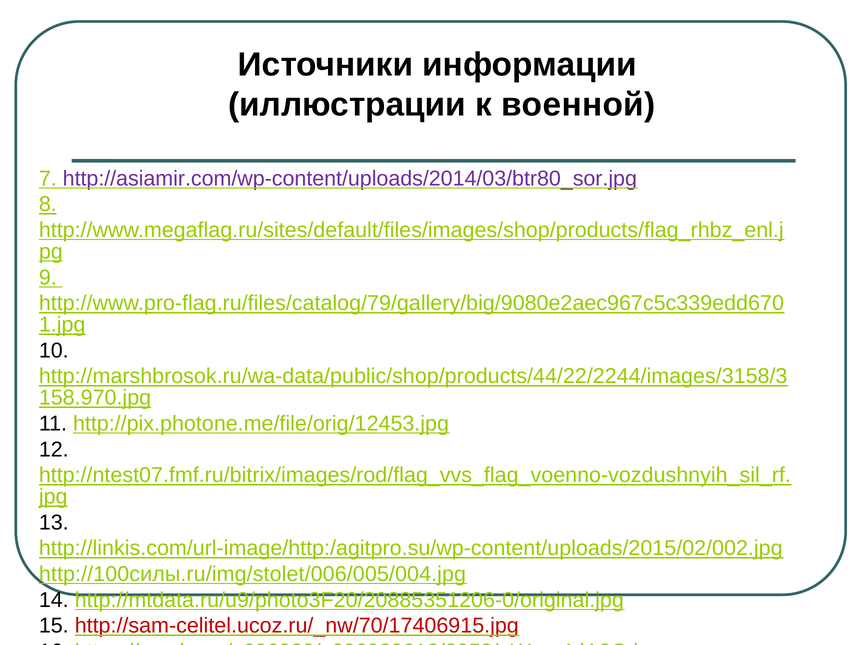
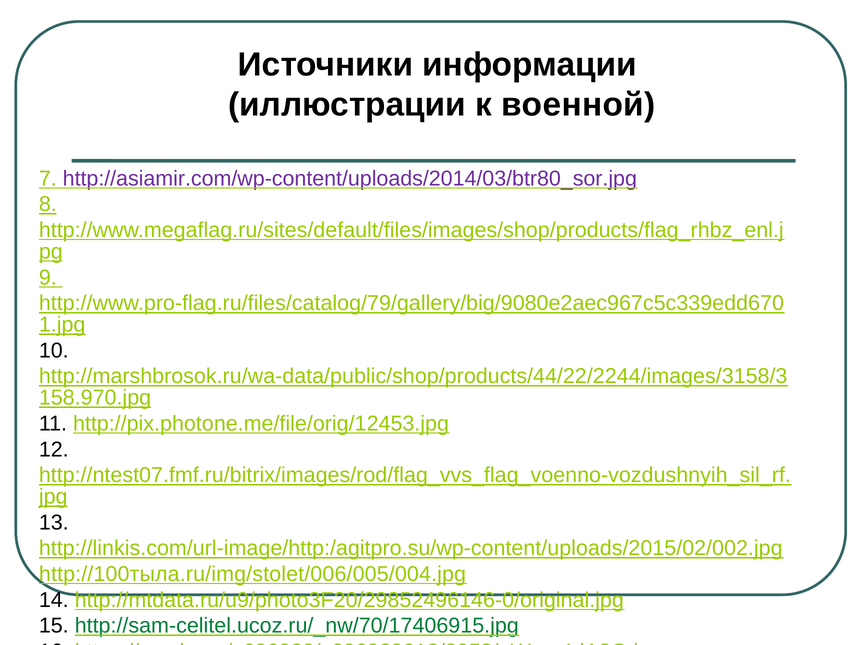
http://100силы.ru/img/stolet/006/005/004.jpg: http://100силы.ru/img/stolet/006/005/004.jpg -> http://100тыла.ru/img/stolet/006/005/004.jpg
http://mtdata.ru/u9/photo3F20/20885351206-0/original.jpg: http://mtdata.ru/u9/photo3F20/20885351206-0/original.jpg -> http://mtdata.ru/u9/photo3F20/29852496146-0/original.jpg
http://sam-celitel.ucoz.ru/_nw/70/17406915.jpg colour: red -> green
